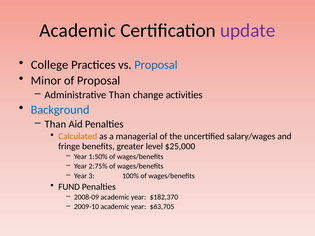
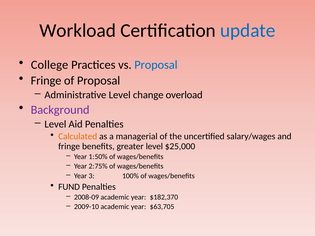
Academic at (78, 30): Academic -> Workload
update colour: purple -> blue
Minor at (46, 81): Minor -> Fringe
Administrative Than: Than -> Level
activities: activities -> overload
Background colour: blue -> purple
Than at (55, 124): Than -> Level
